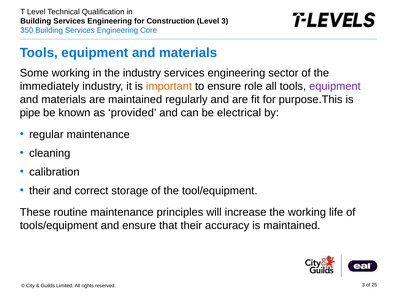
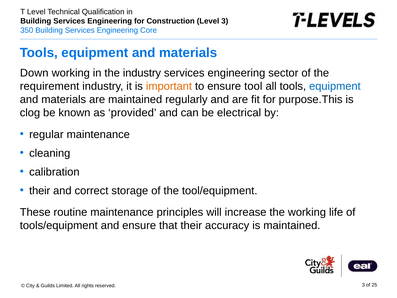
Some: Some -> Down
immediately: immediately -> requirement
role: role -> tool
equipment at (335, 86) colour: purple -> blue
pipe: pipe -> clog
